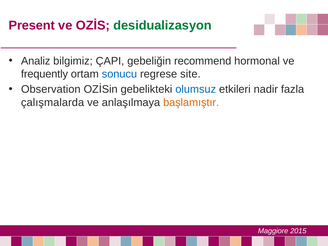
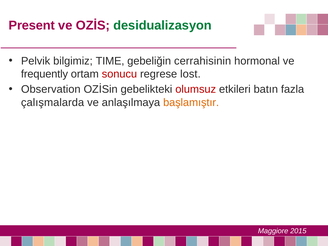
Analiz: Analiz -> Pelvik
ÇAPI: ÇAPI -> TIME
recommend: recommend -> cerrahisinin
sonucu colour: blue -> red
site: site -> lost
olumsuz colour: blue -> red
nadir: nadir -> batın
